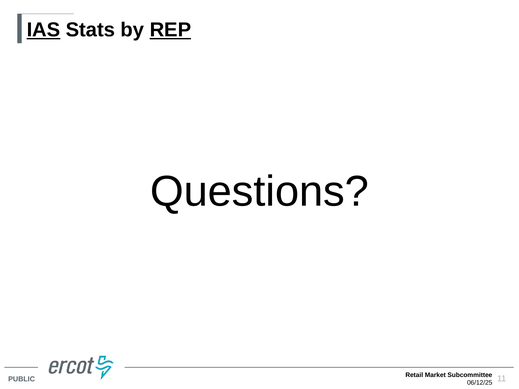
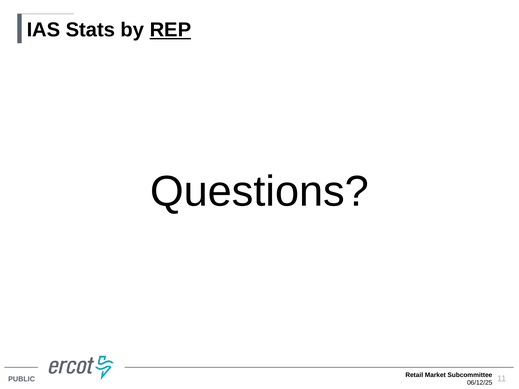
IAS underline: present -> none
